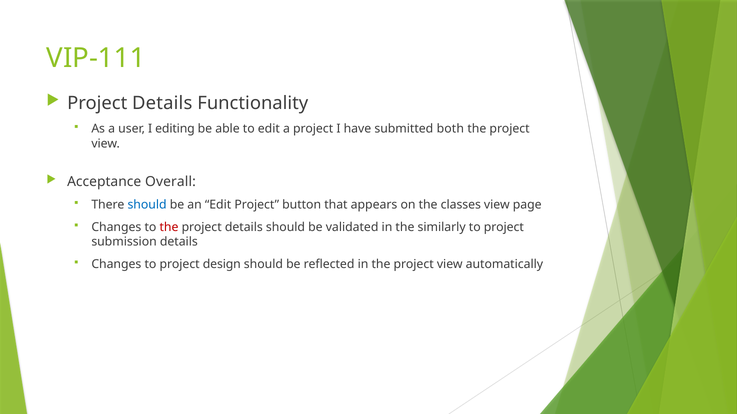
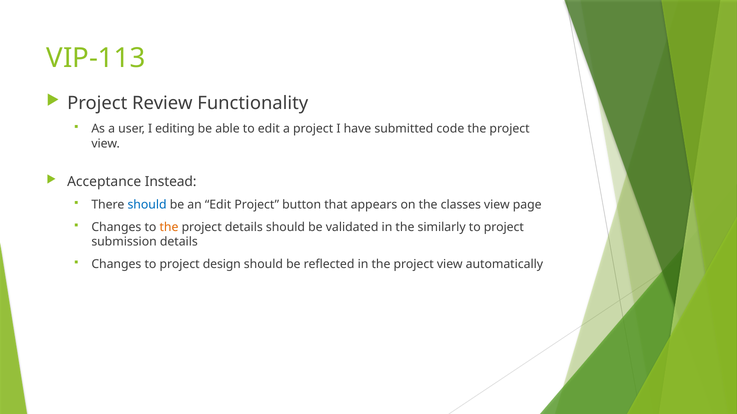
VIP-111: VIP-111 -> VIP-113
Details at (162, 103): Details -> Review
both: both -> code
Overall: Overall -> Instead
the at (169, 227) colour: red -> orange
